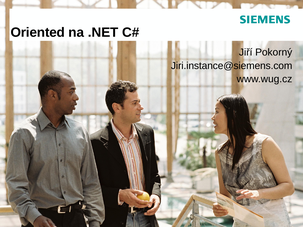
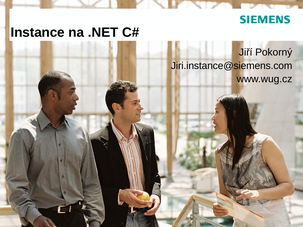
Oriented: Oriented -> Instance
